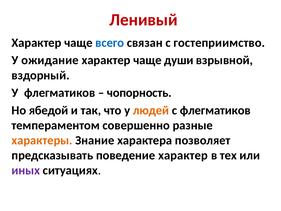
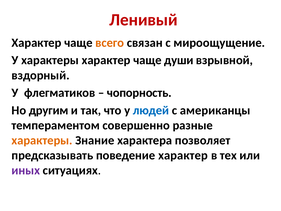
всего colour: blue -> orange
гостеприимство: гостеприимство -> мироощущение
У ожидание: ожидание -> характеры
ябедой: ябедой -> другим
людей colour: orange -> blue
с флегматиков: флегматиков -> американцы
